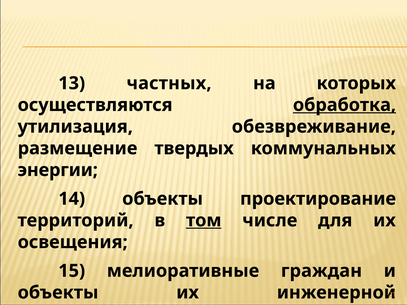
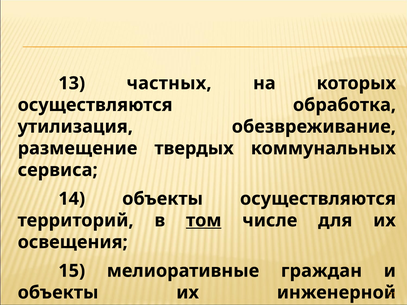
обработка underline: present -> none
энергии: энергии -> сервиса
объекты проектирование: проектирование -> осуществляются
